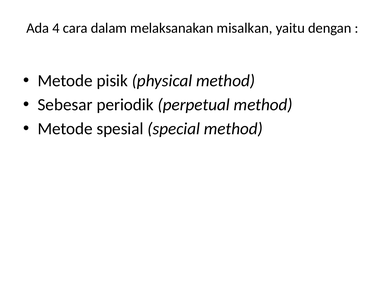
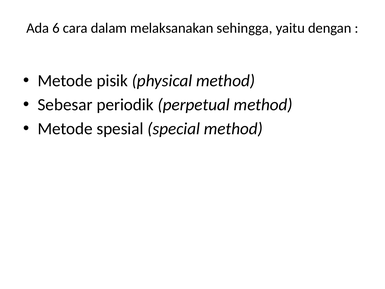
4: 4 -> 6
misalkan: misalkan -> sehingga
